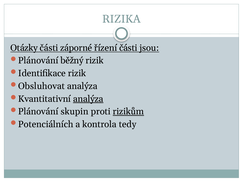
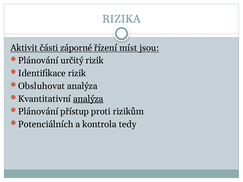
Otázky: Otázky -> Aktivit
řízení části: části -> míst
běžný: běžný -> určitý
skupin: skupin -> přístup
rizikům underline: present -> none
